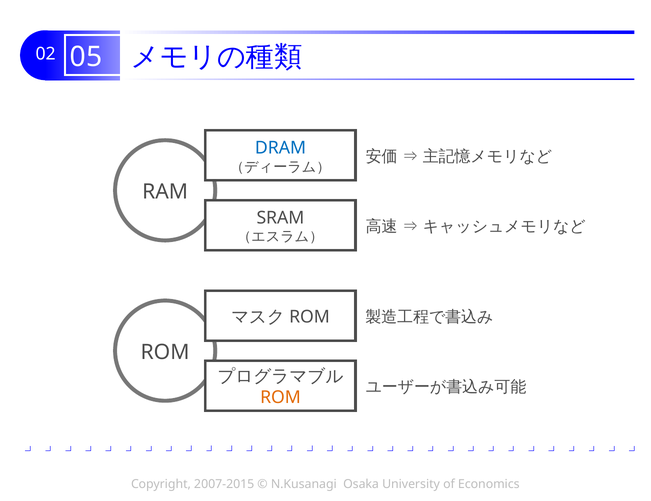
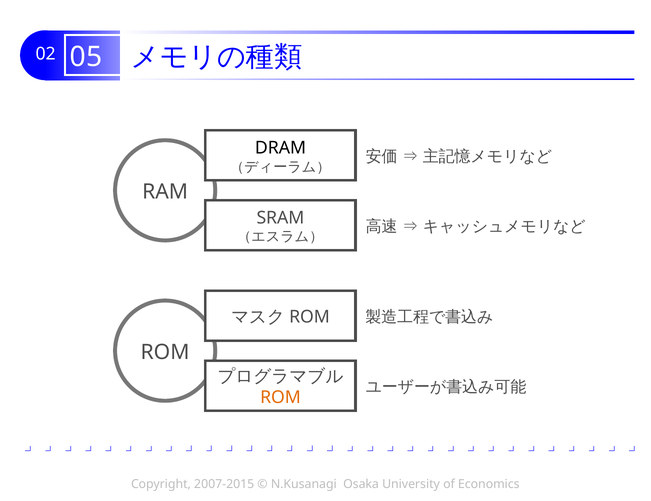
DRAM colour: blue -> black
